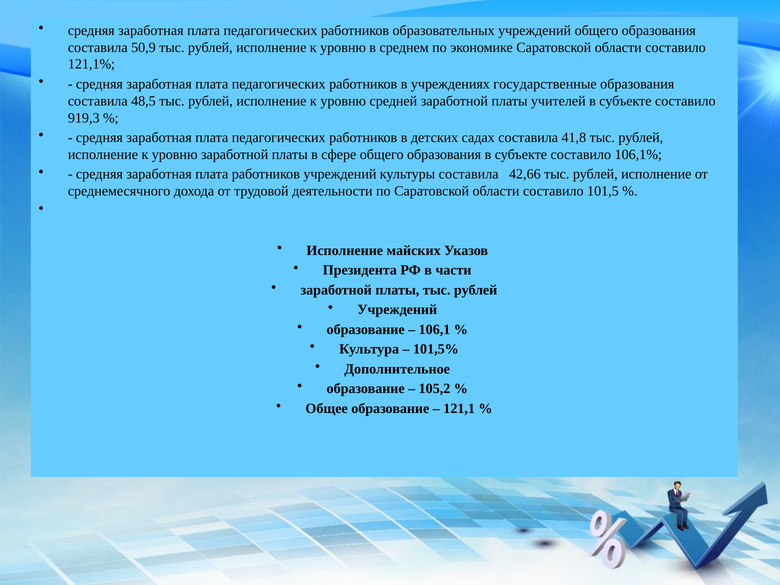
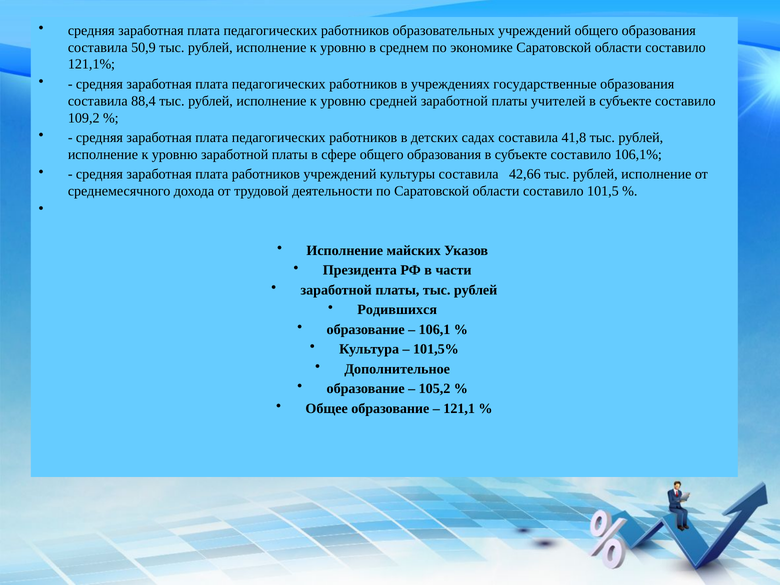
48,5: 48,5 -> 88,4
919,3: 919,3 -> 109,2
Учреждений at (397, 310): Учреждений -> Родившихся
